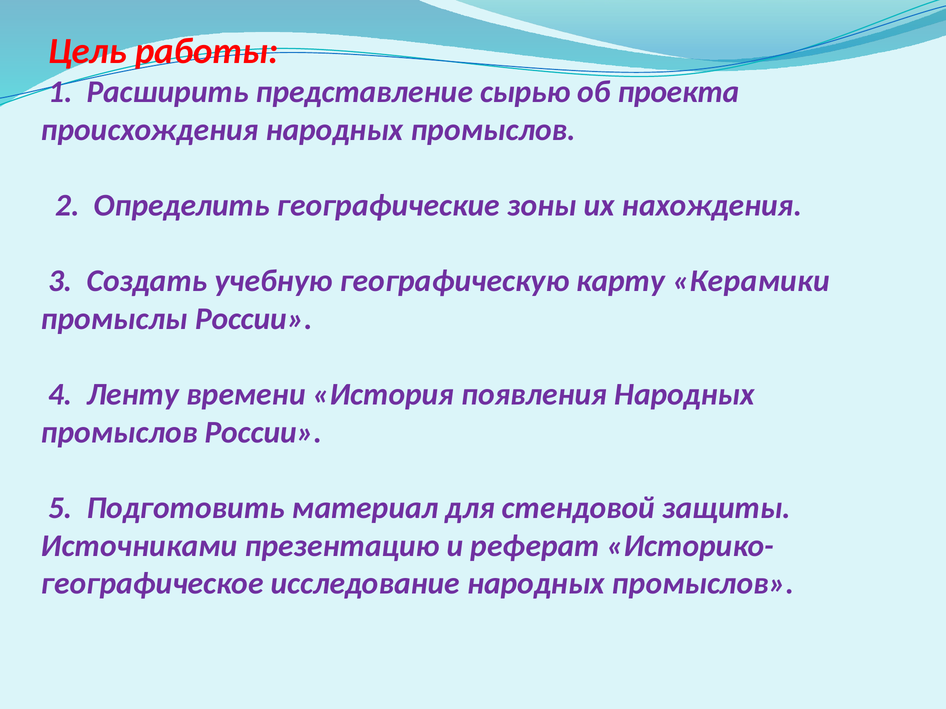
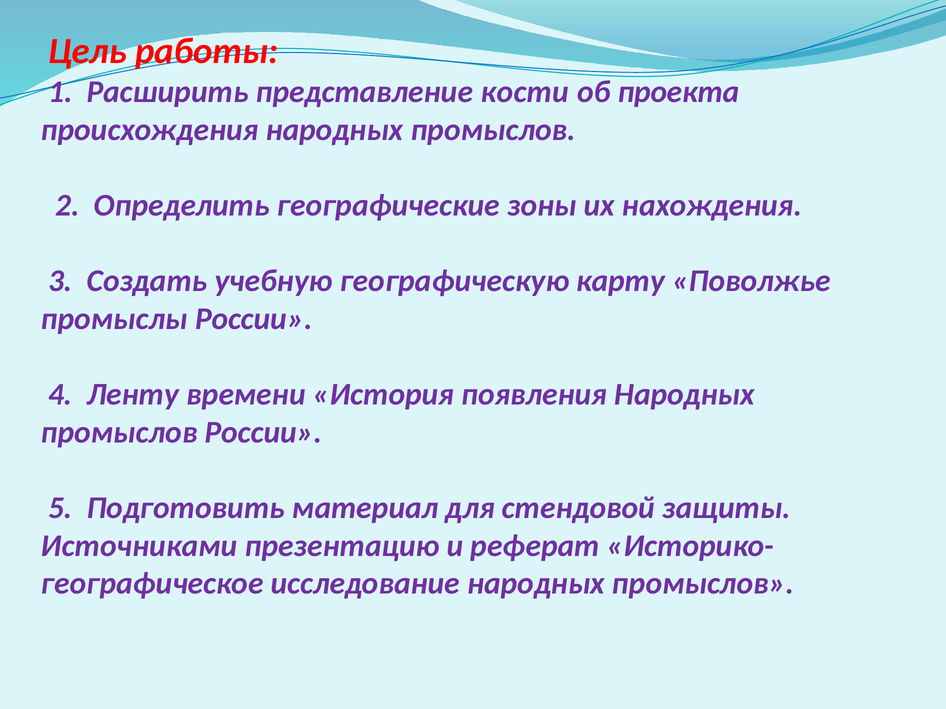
сырью: сырью -> кости
Керамики: Керамики -> Поволжье
